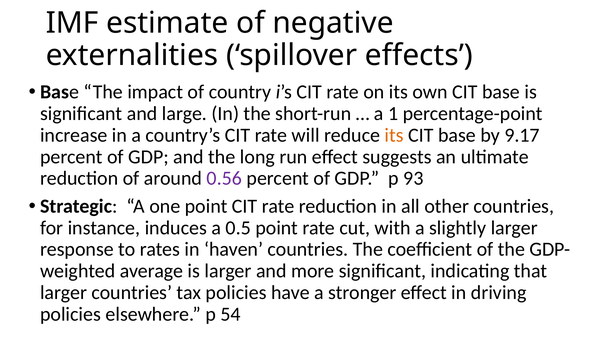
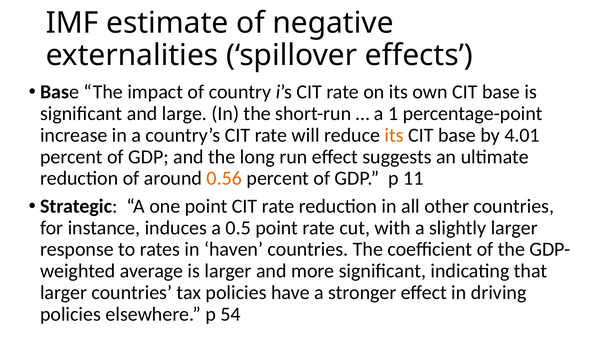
9.17: 9.17 -> 4.01
0.56 colour: purple -> orange
93: 93 -> 11
